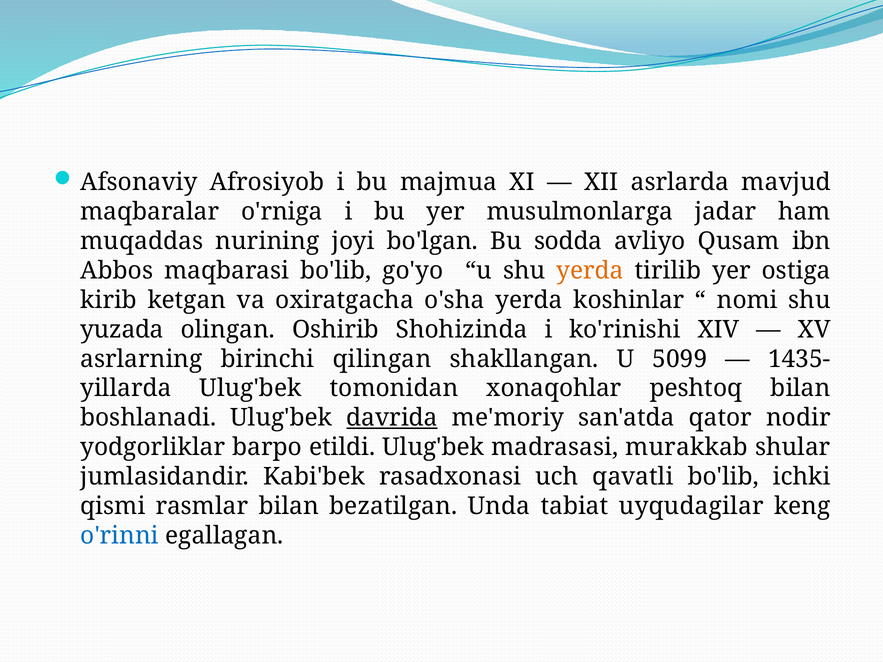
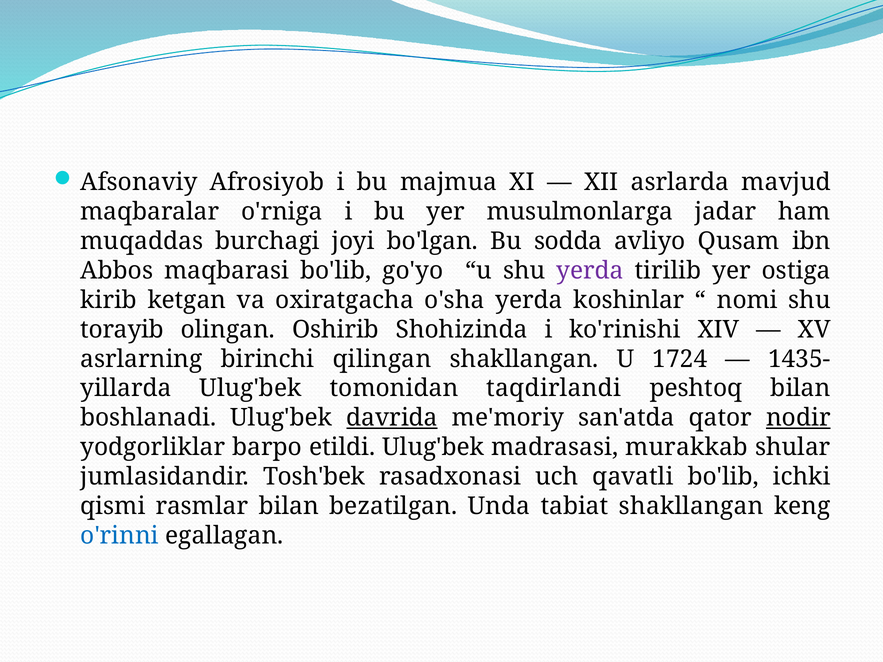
nurining: nurining -> burchagi
yerda at (590, 271) colour: orange -> purple
yuzada: yuzada -> torayib
5099: 5099 -> 1724
xonaqohlar: xonaqohlar -> taqdirlandi
nodir underline: none -> present
Kabi'bek: Kabi'bek -> Tosh'bek
tabiat uyqudagilar: uyqudagilar -> shakllangan
